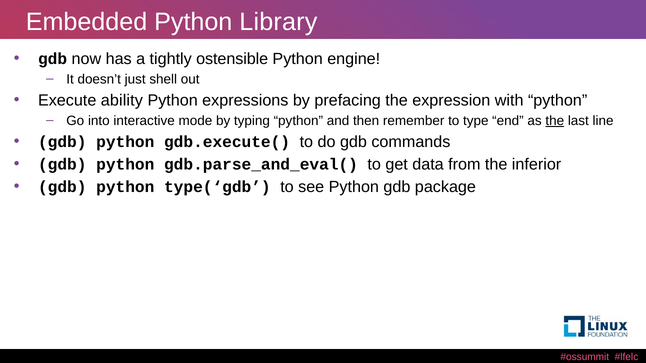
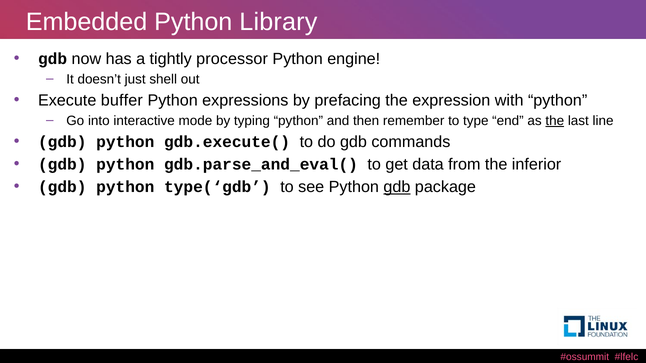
ostensible: ostensible -> processor
ability: ability -> buffer
gdb at (397, 187) underline: none -> present
